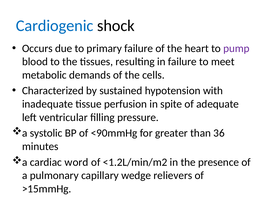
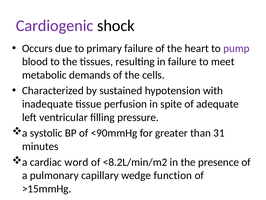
Cardiogenic colour: blue -> purple
36: 36 -> 31
<1.2L/min/m2: <1.2L/min/m2 -> <8.2L/min/m2
relievers: relievers -> function
